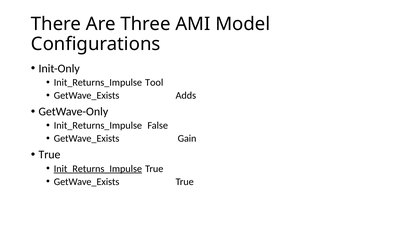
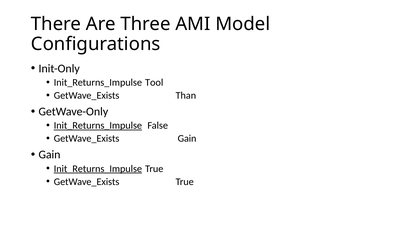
Adds: Adds -> Than
Init_Returns_Impulse at (98, 126) underline: none -> present
True at (50, 155): True -> Gain
